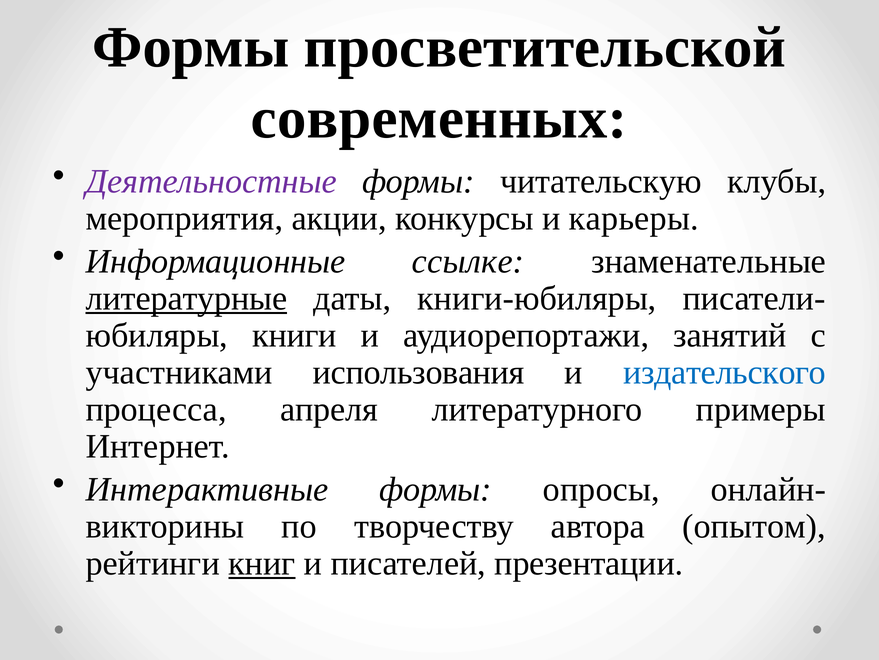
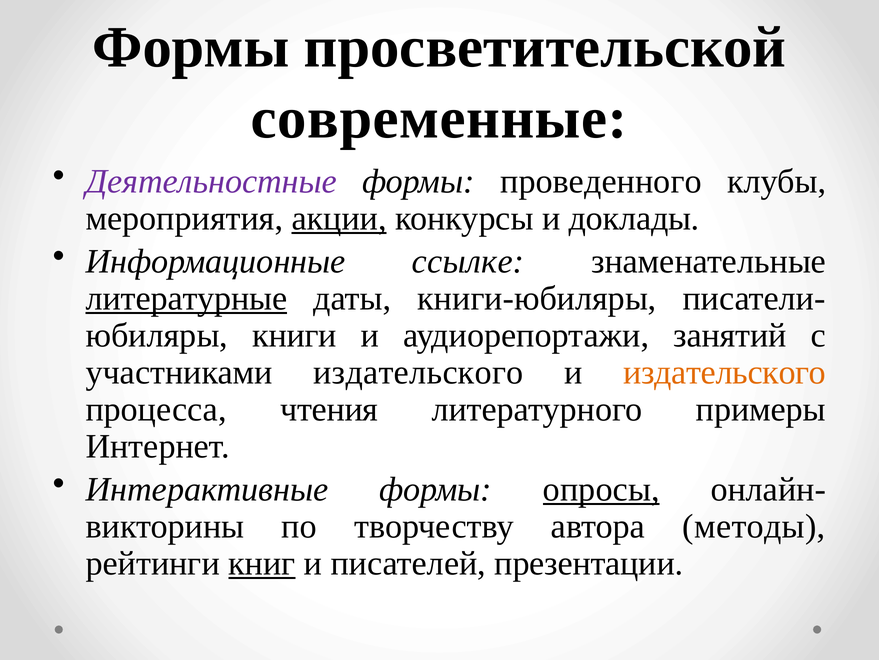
современных: современных -> современные
читательскую: читательскую -> проведенного
акции underline: none -> present
карьеры: карьеры -> доклады
участниками использования: использования -> издательского
издательского at (725, 372) colour: blue -> orange
апреля: апреля -> чтения
опросы underline: none -> present
опытом: опытом -> методы
